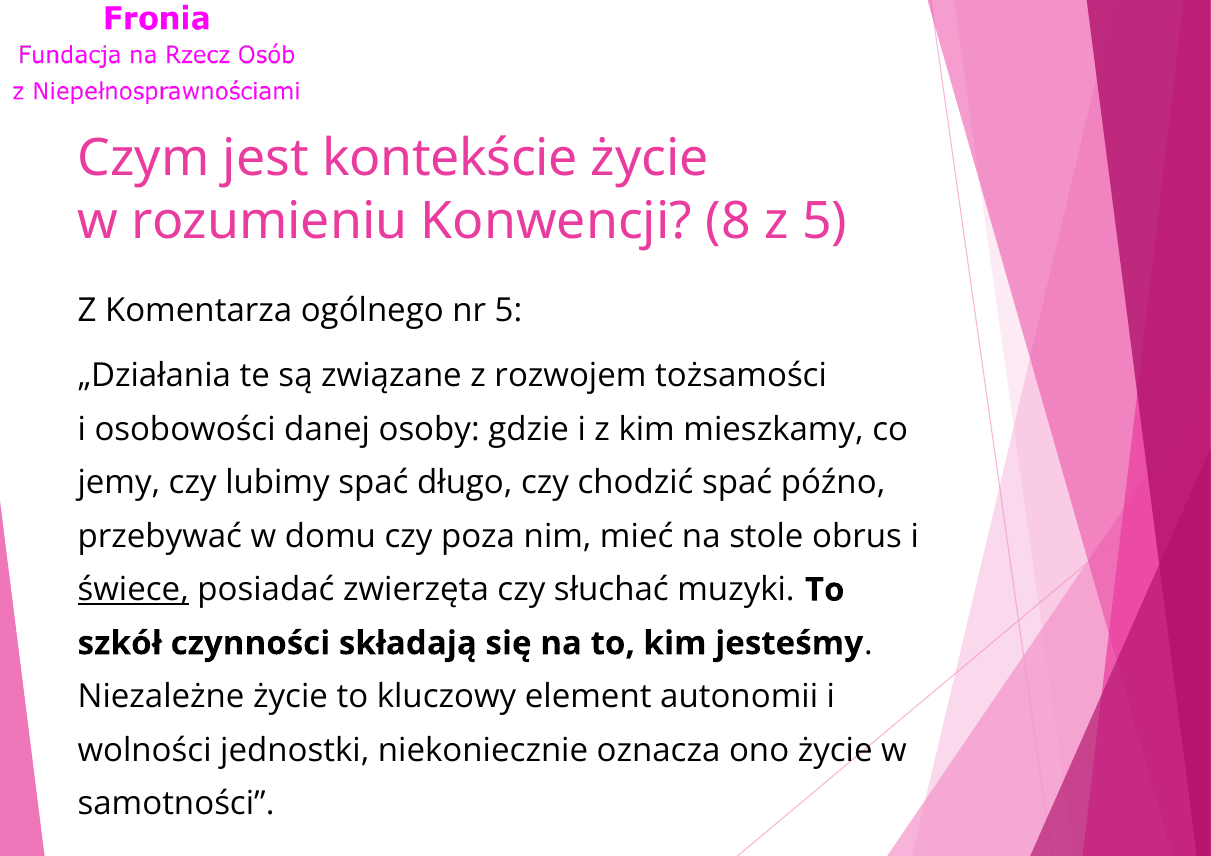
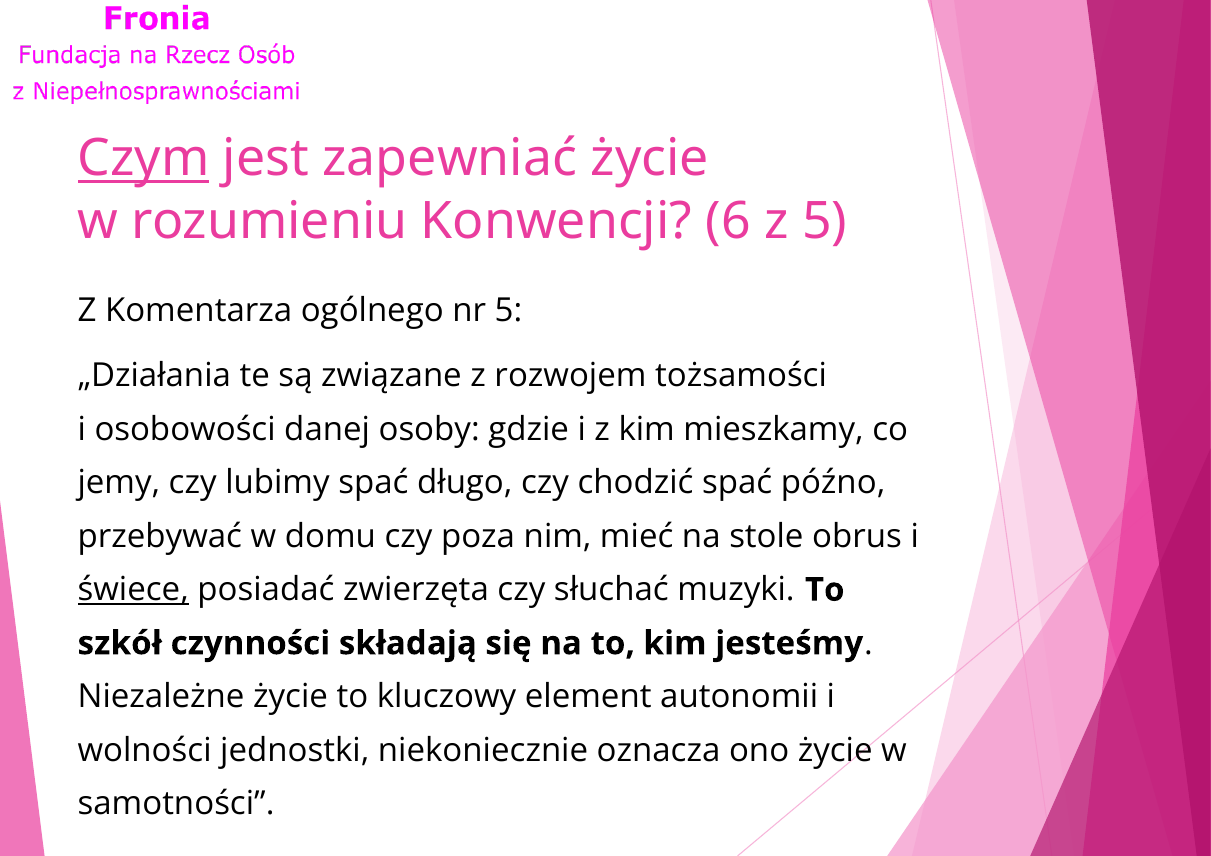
Czym underline: none -> present
kontekście: kontekście -> zapewniać
8: 8 -> 6
